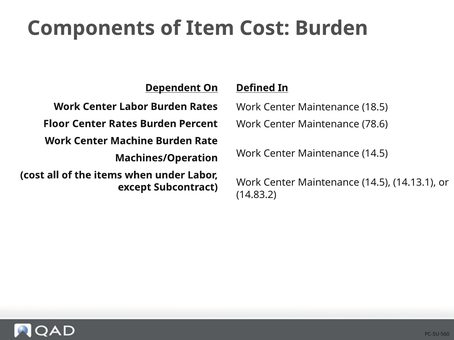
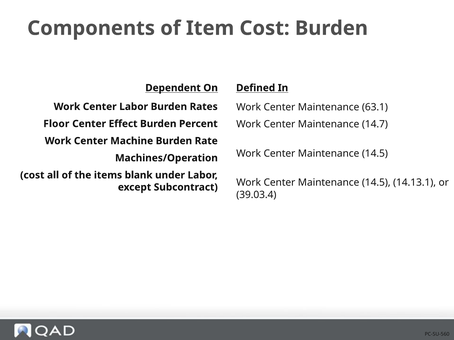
18.5: 18.5 -> 63.1
78.6: 78.6 -> 14.7
Center Rates: Rates -> Effect
when: when -> blank
14.83.2: 14.83.2 -> 39.03.4
